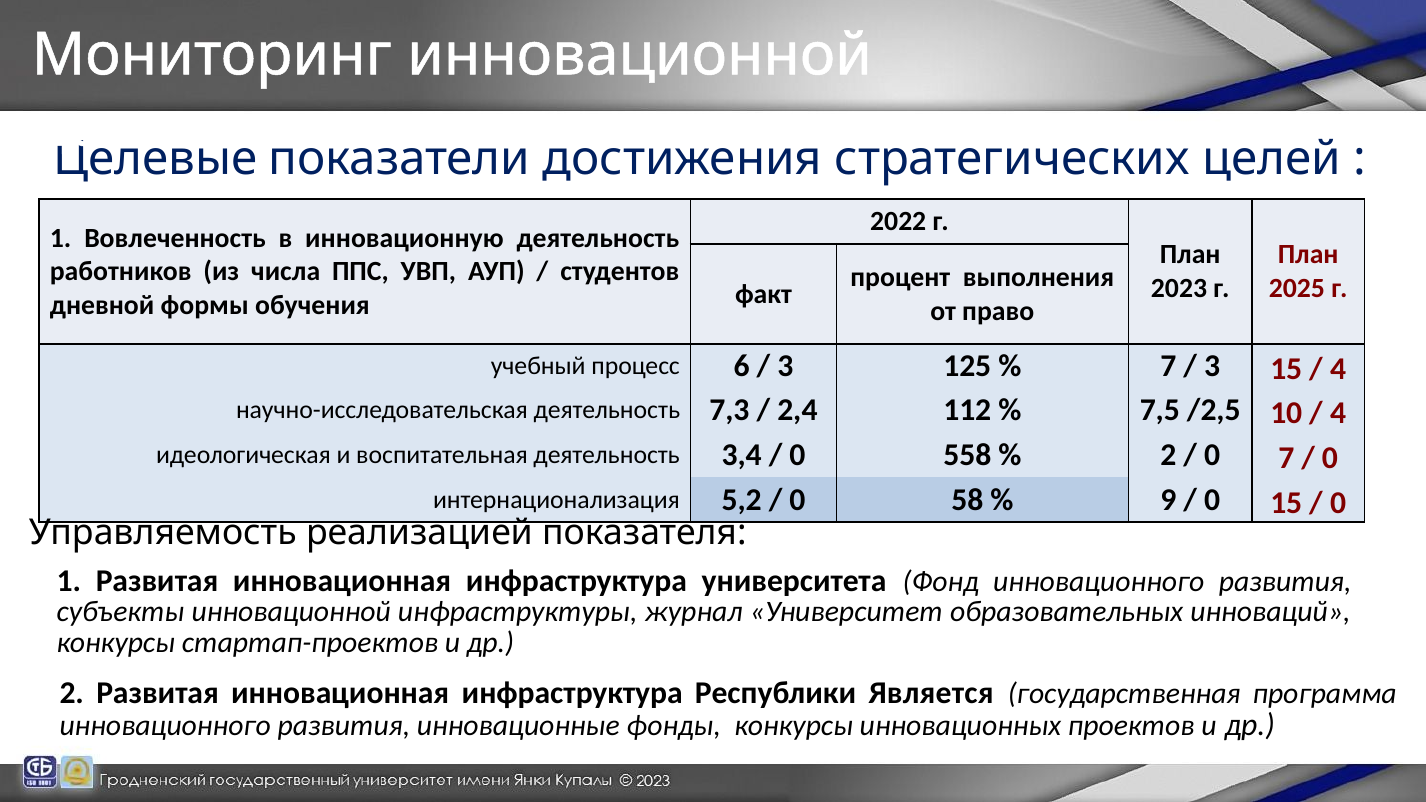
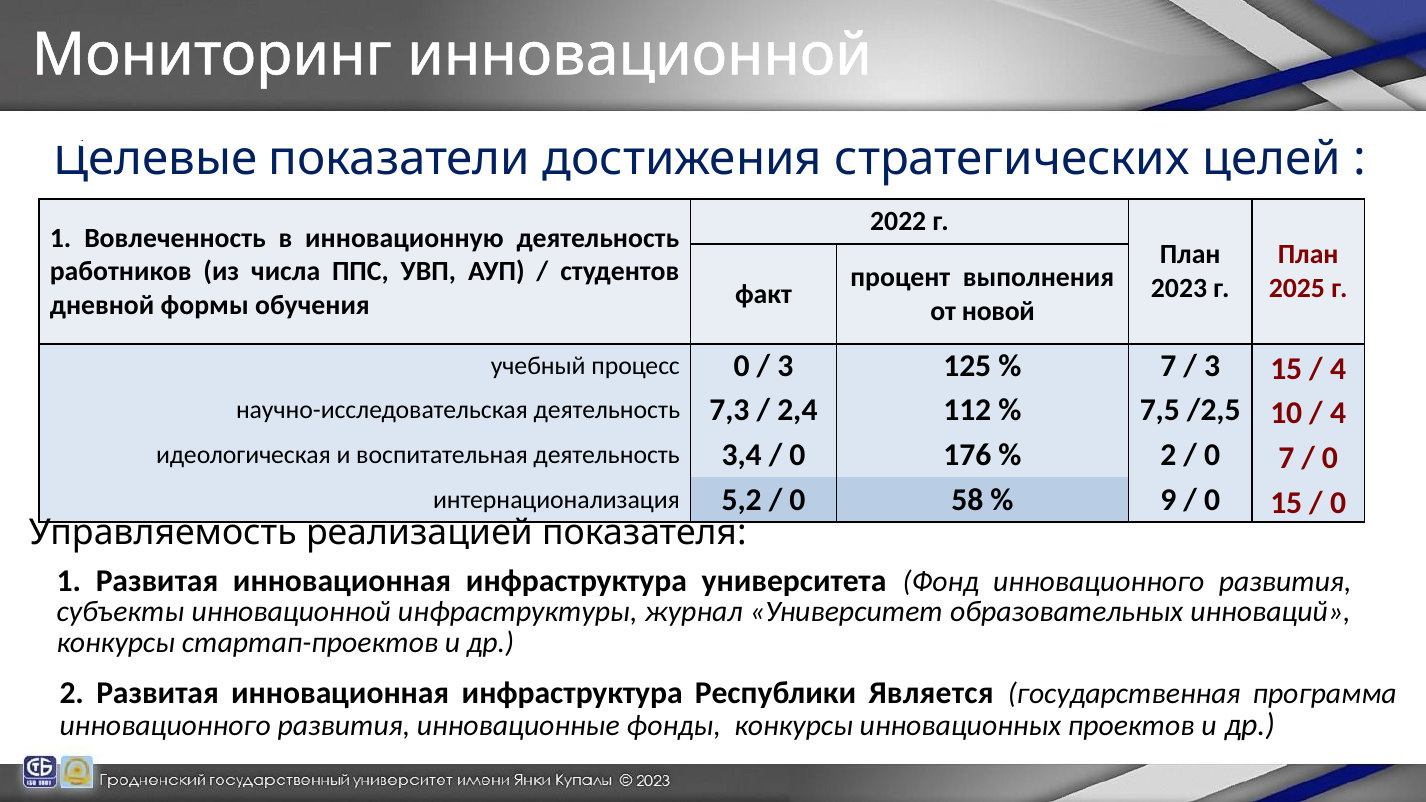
право: право -> новой
процесс 6: 6 -> 0
558: 558 -> 176
